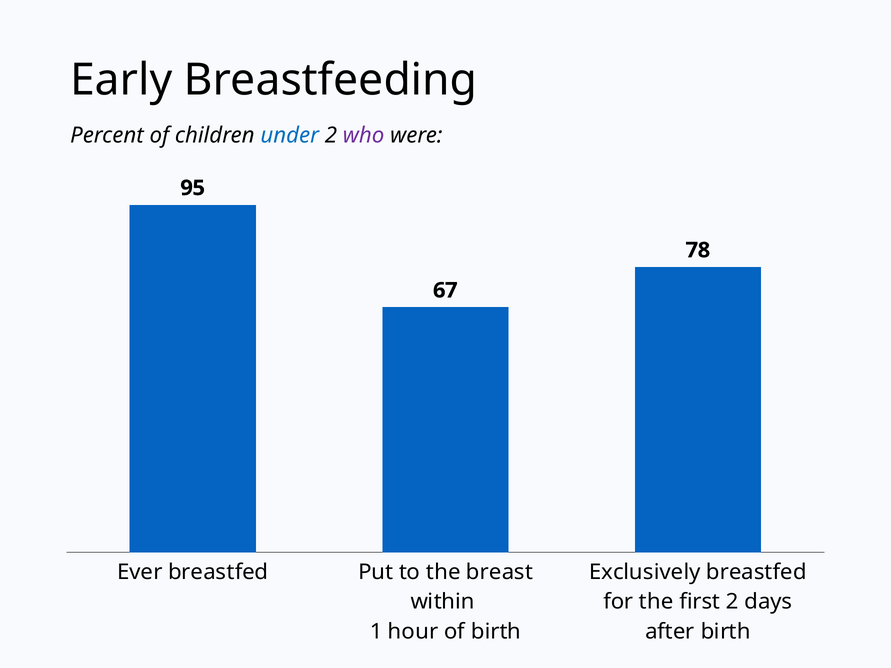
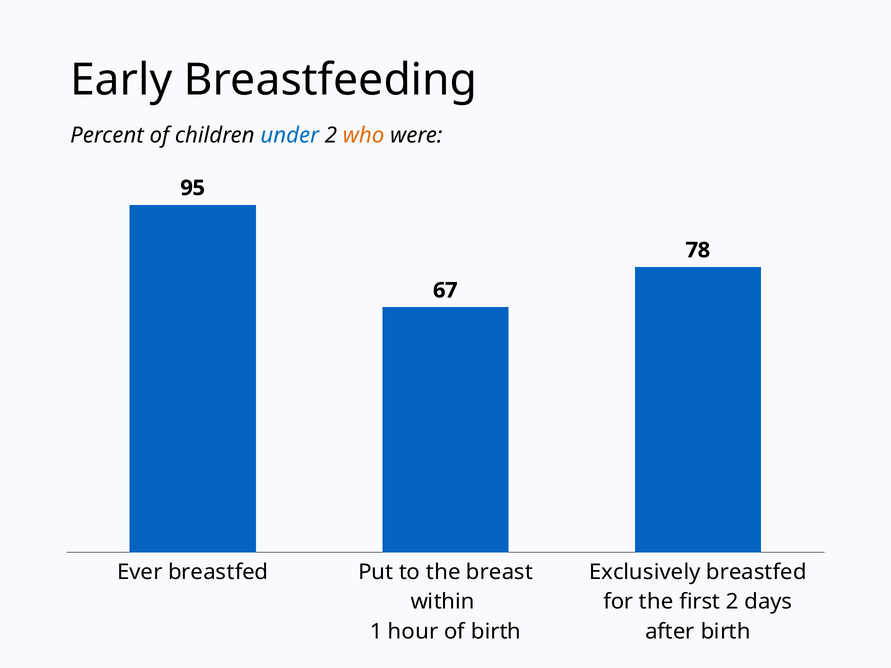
who colour: purple -> orange
